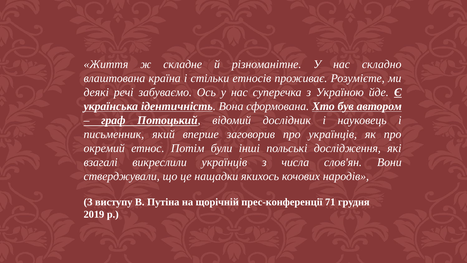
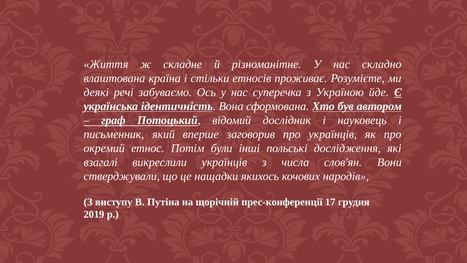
71: 71 -> 17
